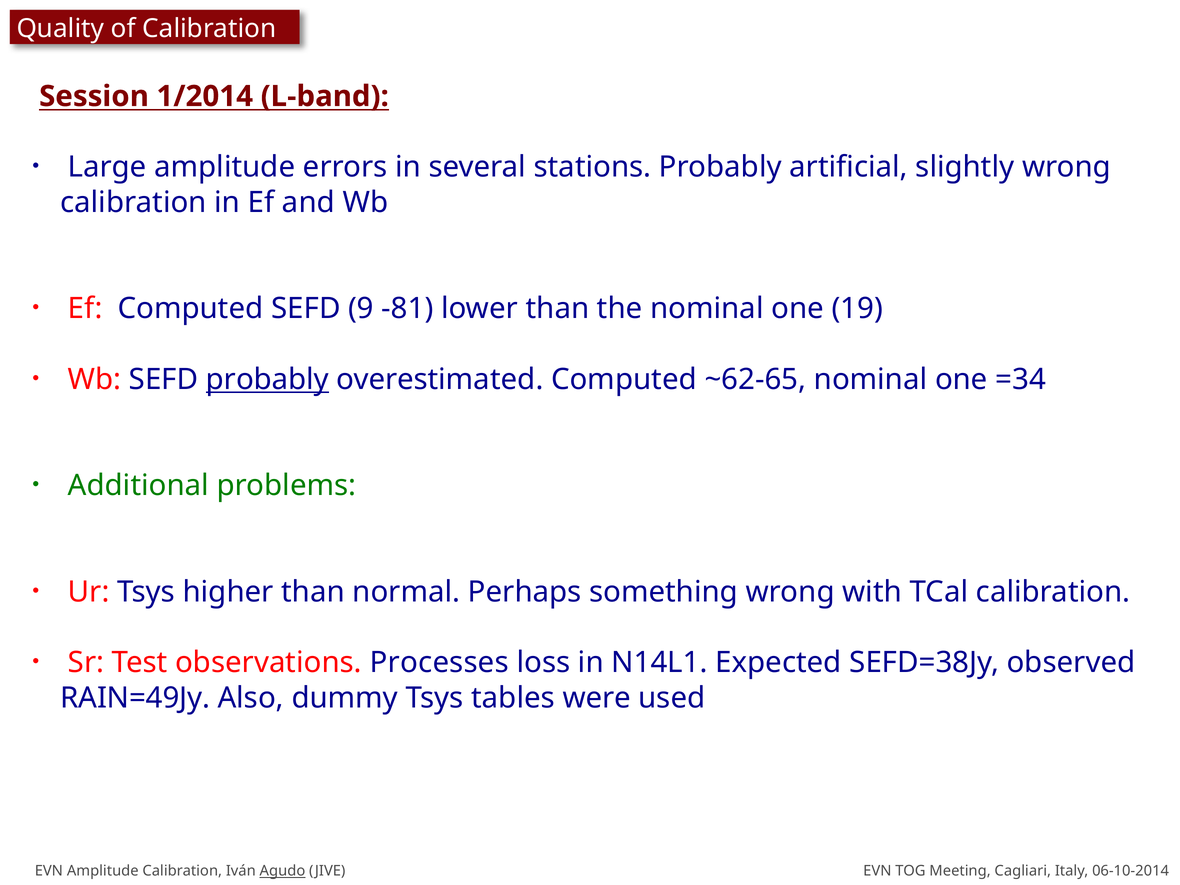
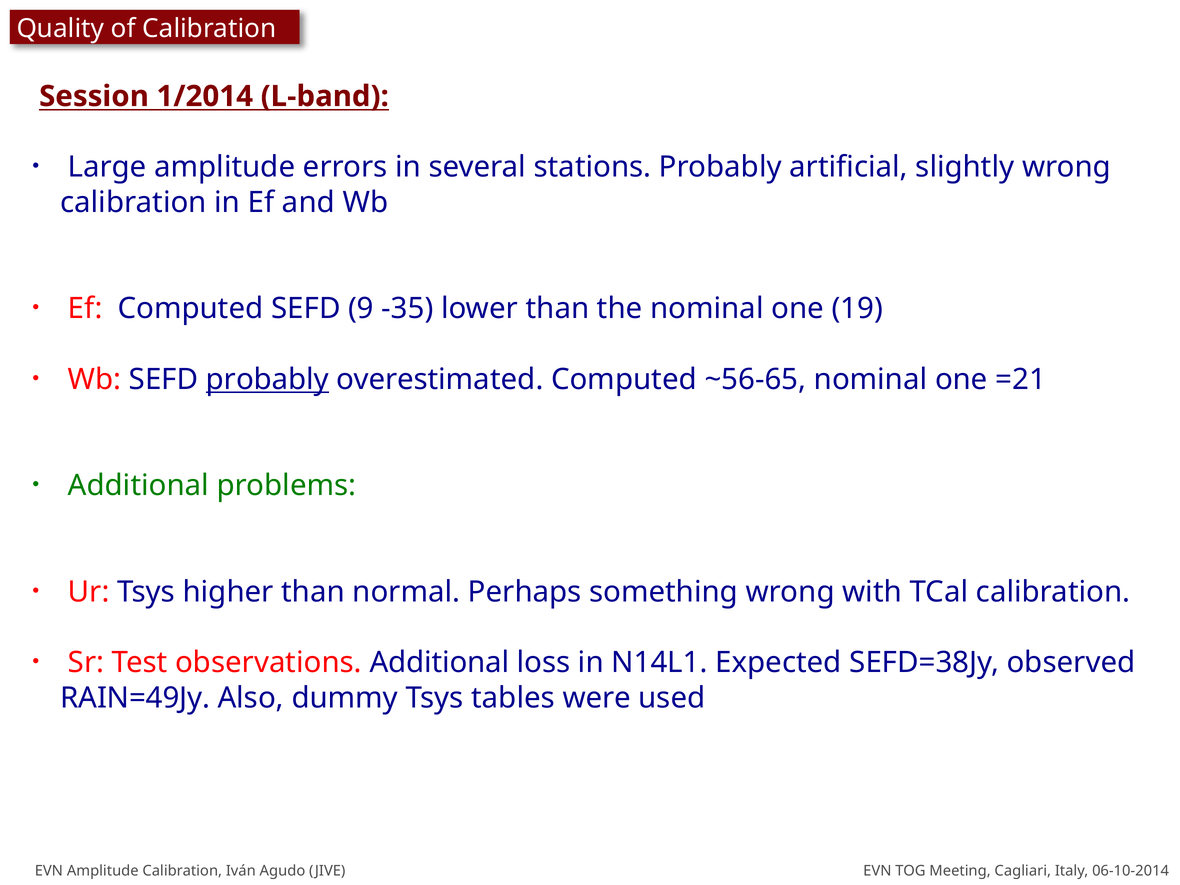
-81: -81 -> -35
~62-65: ~62-65 -> ~56-65
=34: =34 -> =21
observations Processes: Processes -> Additional
Agudo underline: present -> none
